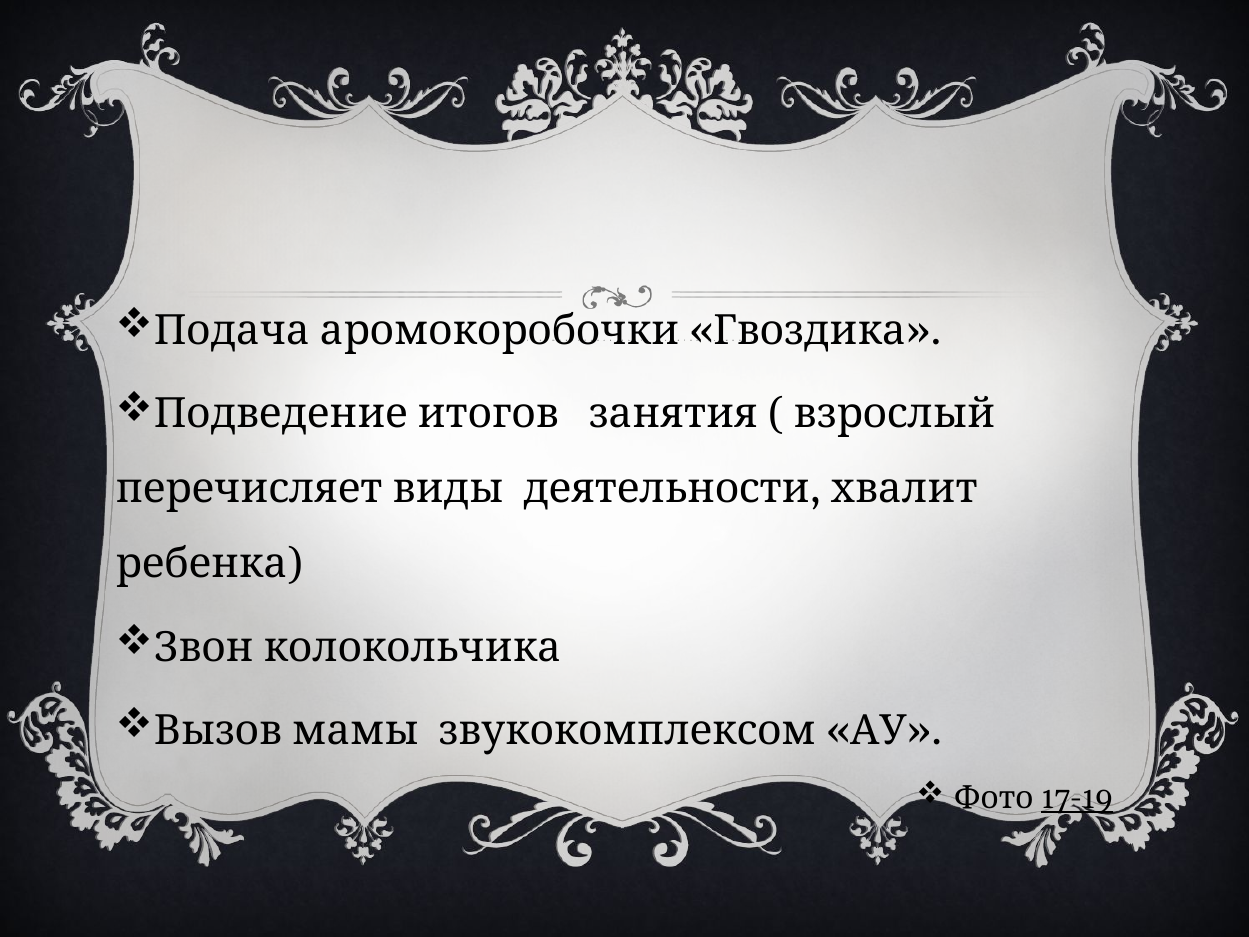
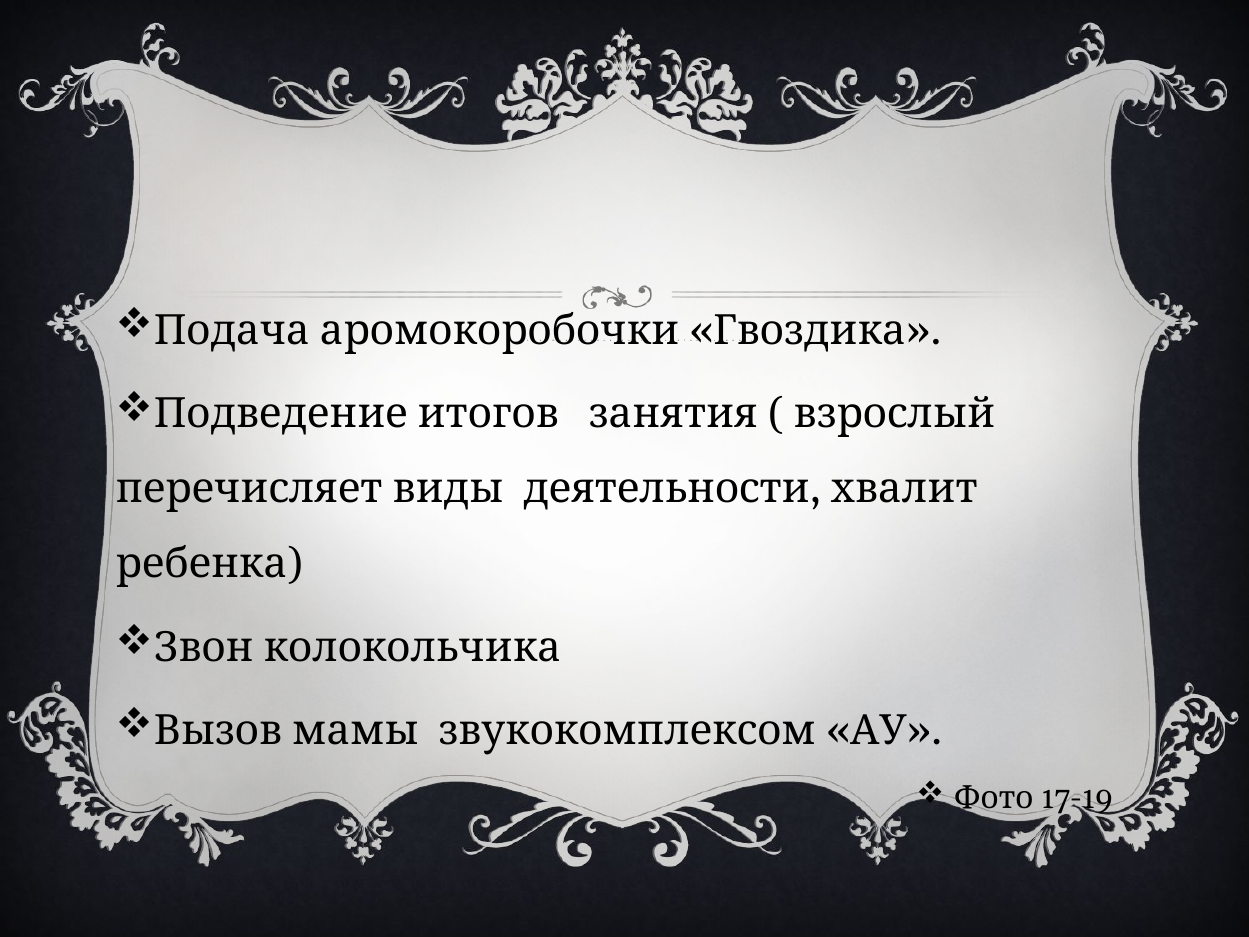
17-19 underline: present -> none
